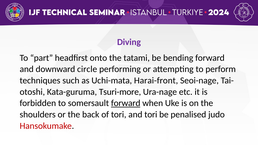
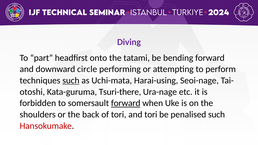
such at (71, 81) underline: none -> present
Harai-front: Harai-front -> Harai-using
Tsuri-more: Tsuri-more -> Tsuri-there
penalised judo: judo -> such
